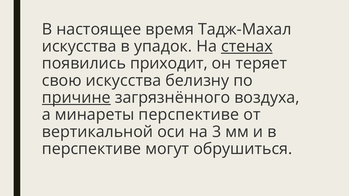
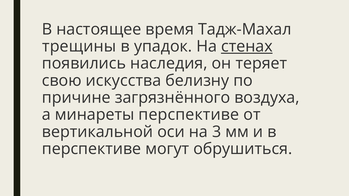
искусства at (79, 46): искусства -> трещины
приходит: приходит -> наследия
причине underline: present -> none
